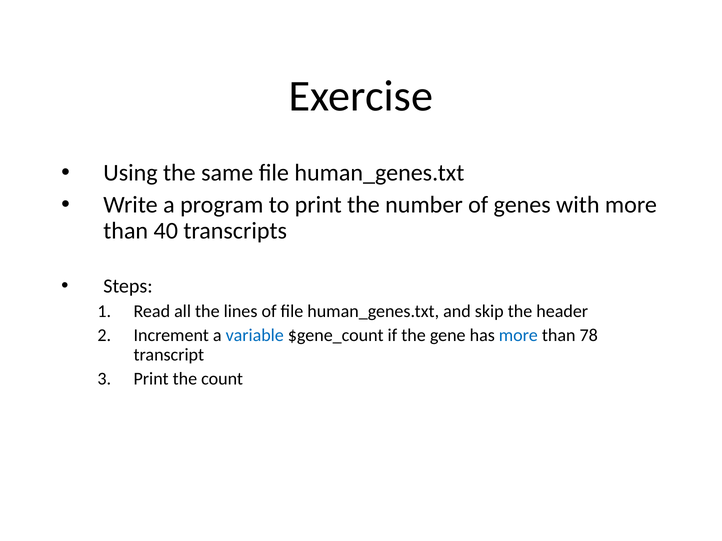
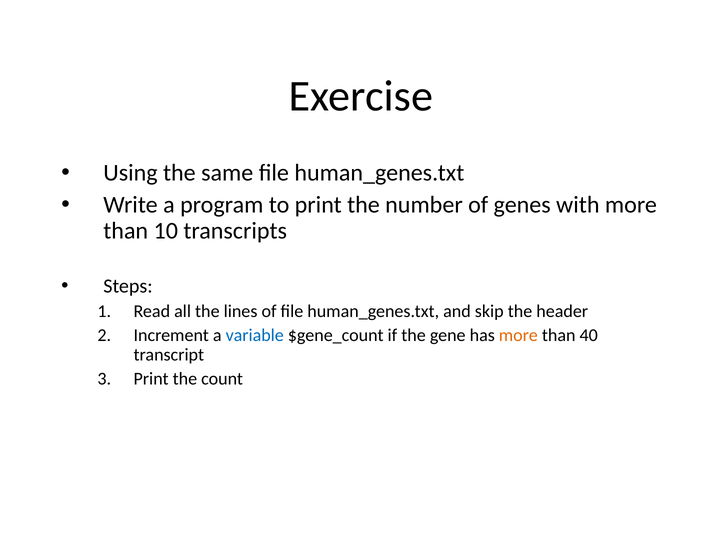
40: 40 -> 10
more at (518, 336) colour: blue -> orange
78: 78 -> 40
